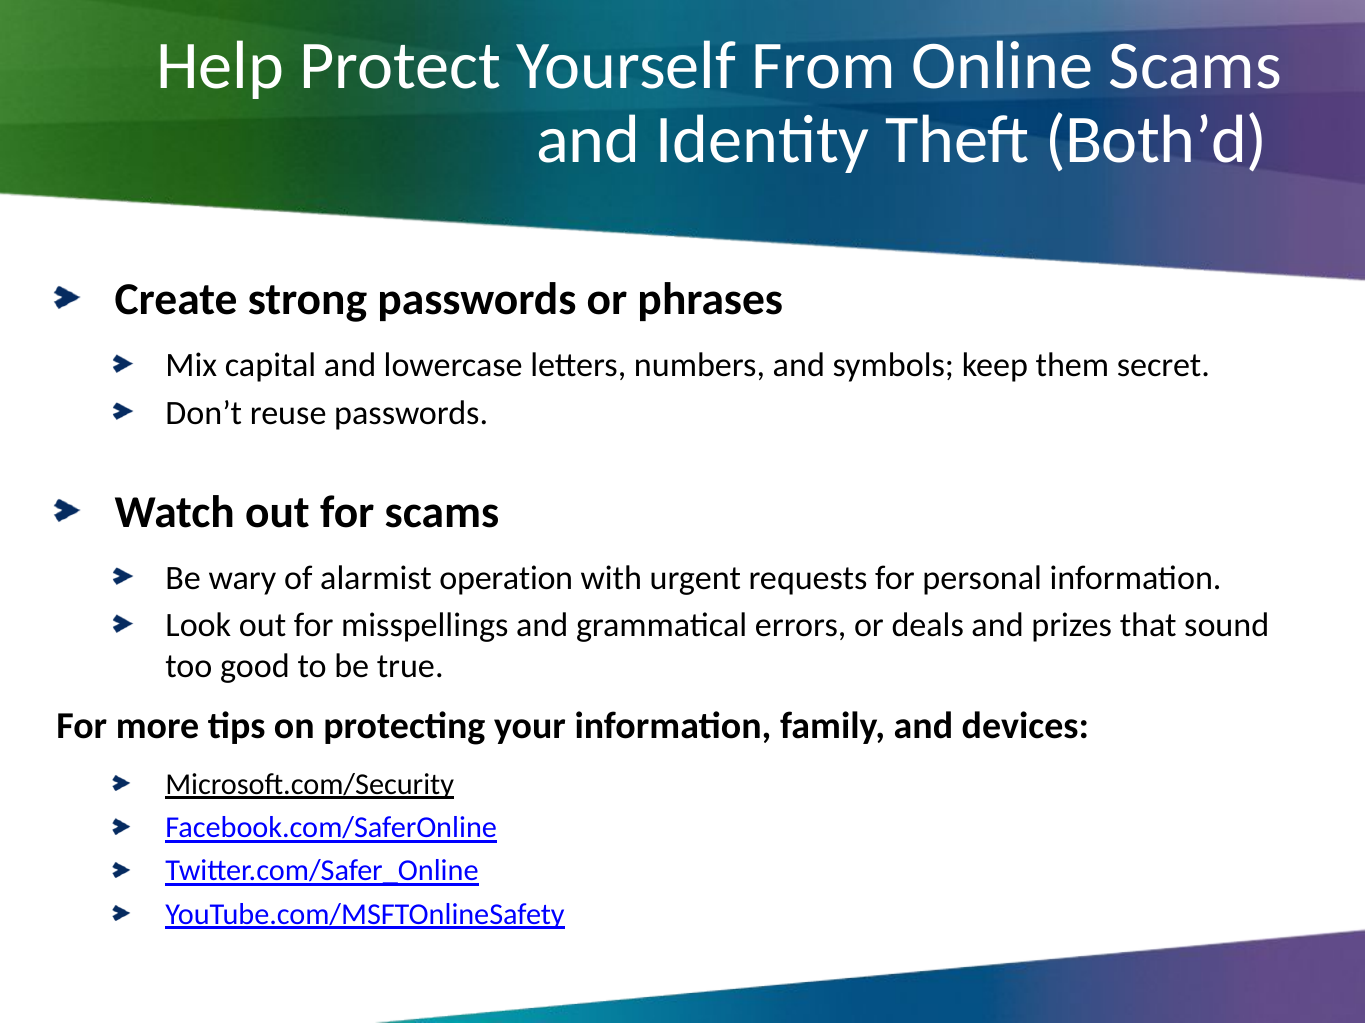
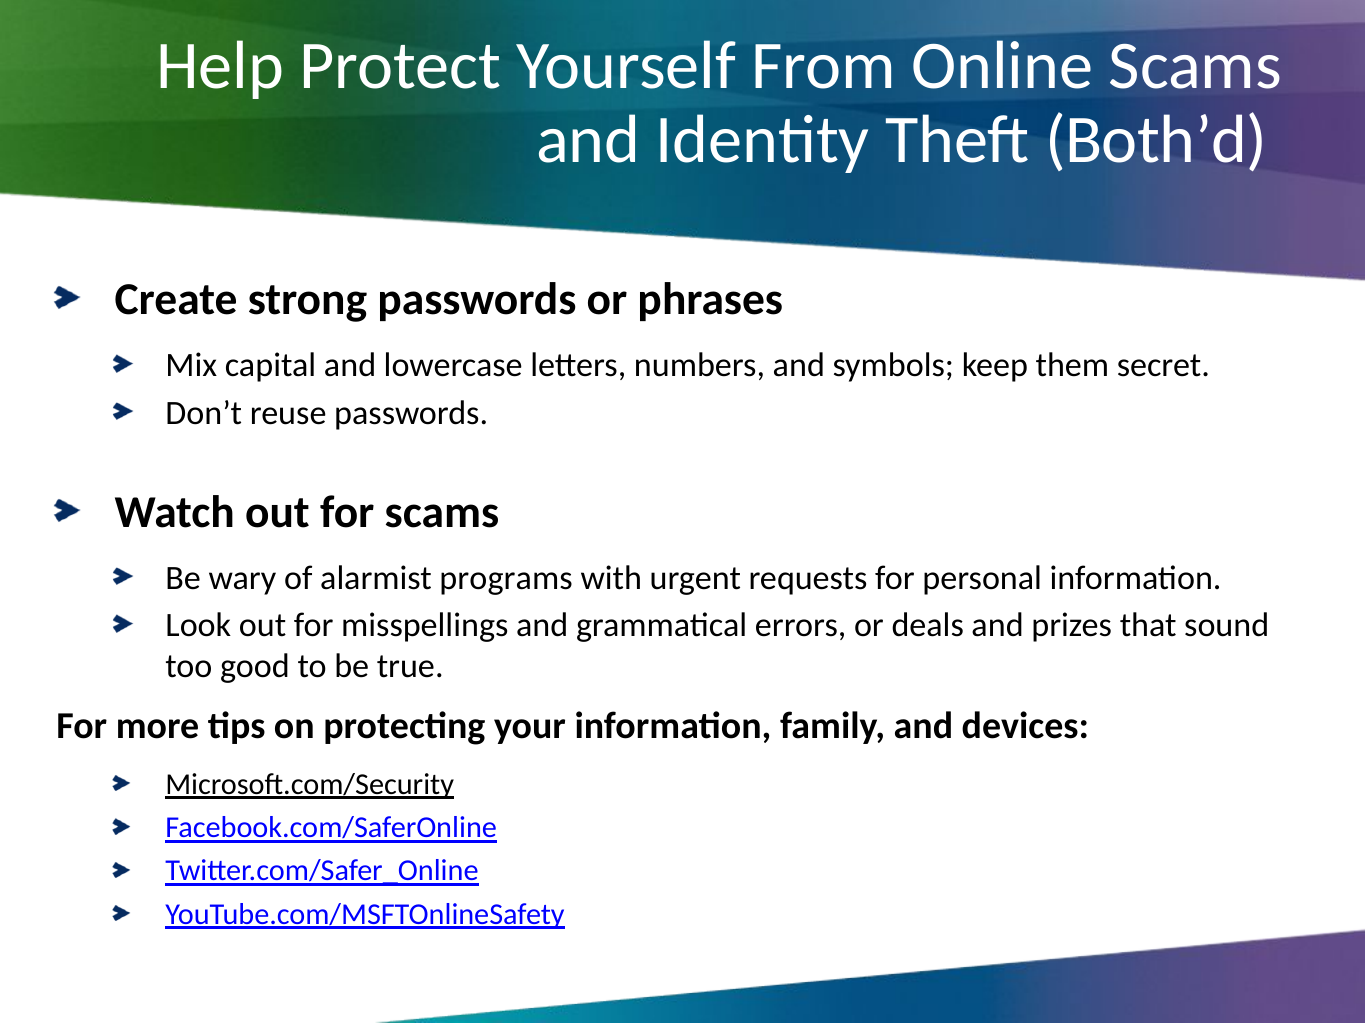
operation: operation -> programs
